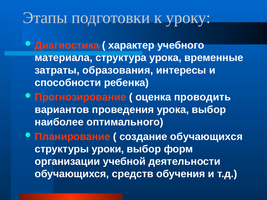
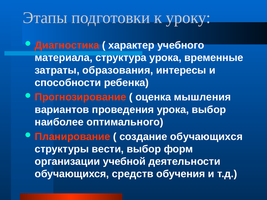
проводить: проводить -> мышления
уроки: уроки -> вести
